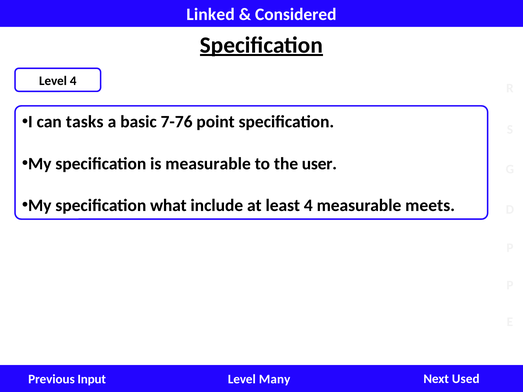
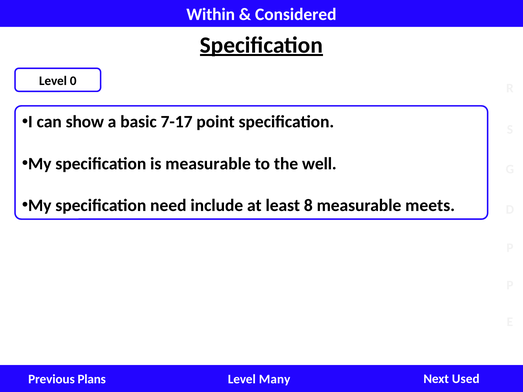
Linked: Linked -> Within
Level 4: 4 -> 0
tasks: tasks -> show
7-76: 7-76 -> 7-17
user: user -> well
what: what -> need
least 4: 4 -> 8
Input: Input -> Plans
